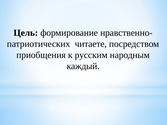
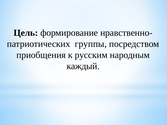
читаете: читаете -> группы
